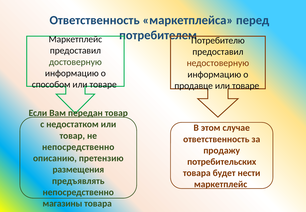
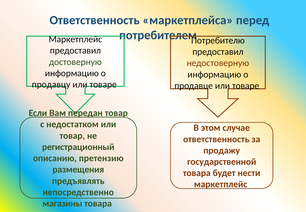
способом: способом -> продавцу
непосредственно at (78, 147): непосредственно -> регистрационный
потребительских: потребительских -> государственной
